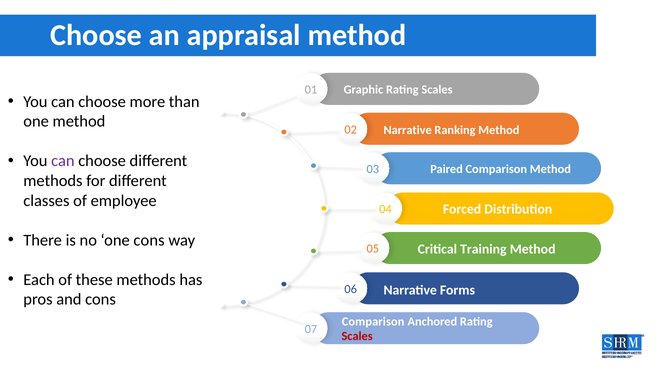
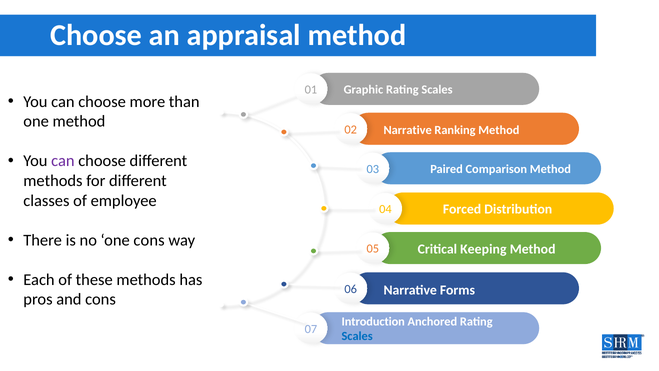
Training: Training -> Keeping
Comparison at (373, 321): Comparison -> Introduction
Scales at (357, 336) colour: red -> blue
